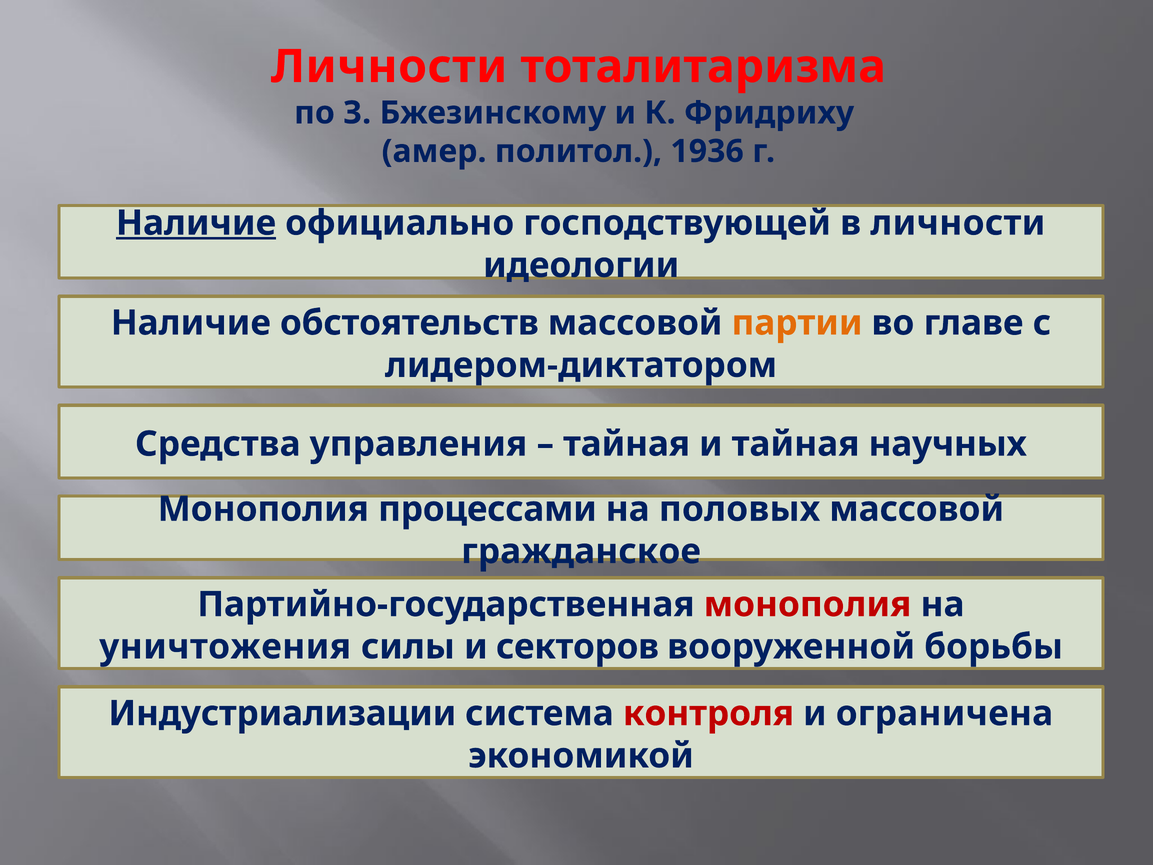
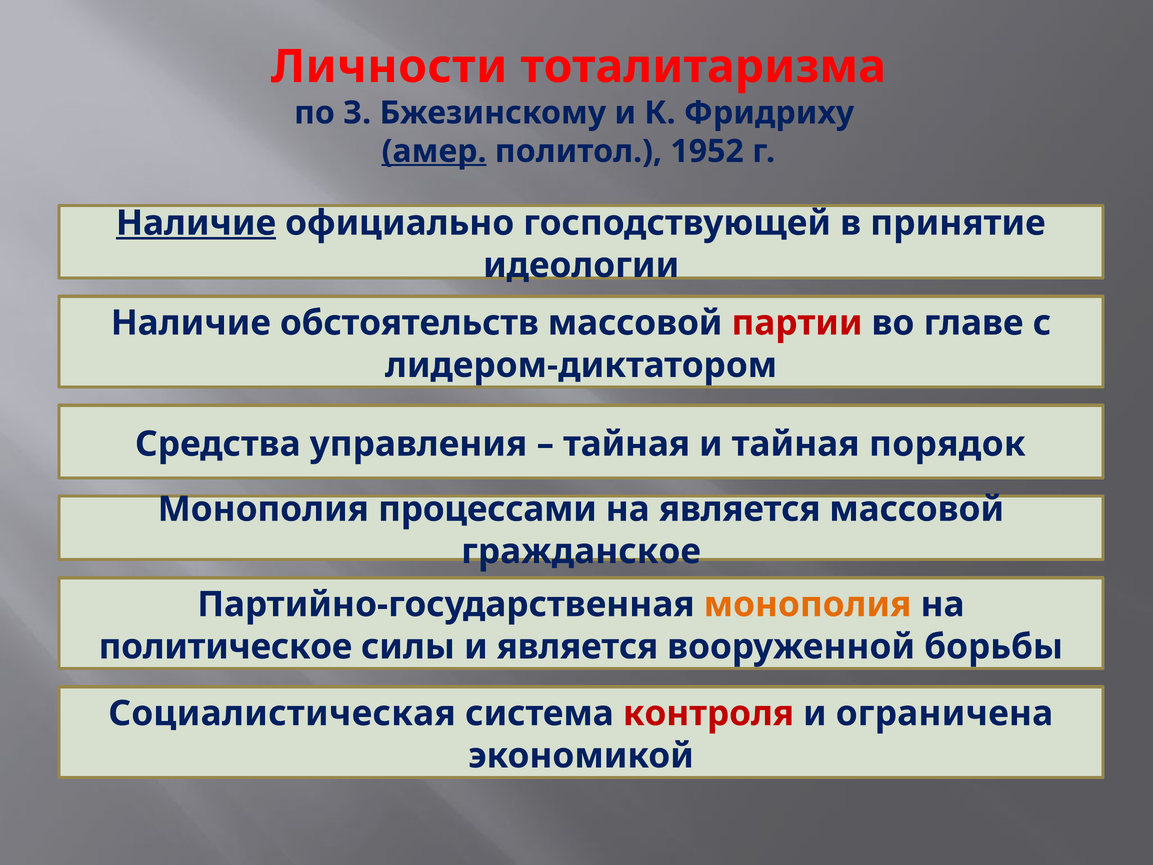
амер underline: none -> present
1936: 1936 -> 1952
в личности: личности -> принятие
партии colour: orange -> red
научных: научных -> порядок
на половых: половых -> является
монополия at (808, 604) colour: red -> orange
уничтожения: уничтожения -> политическое
и секторов: секторов -> является
Индустриализации: Индустриализации -> Социалистическая
